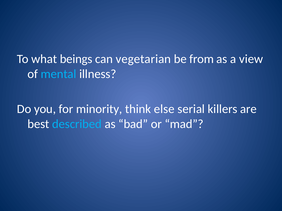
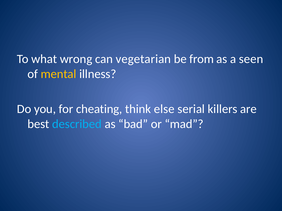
beings: beings -> wrong
view: view -> seen
mental colour: light blue -> yellow
minority: minority -> cheating
